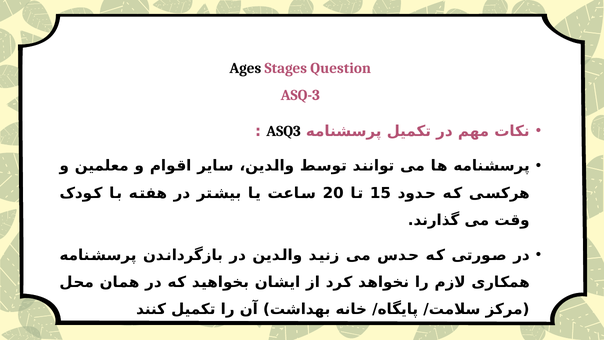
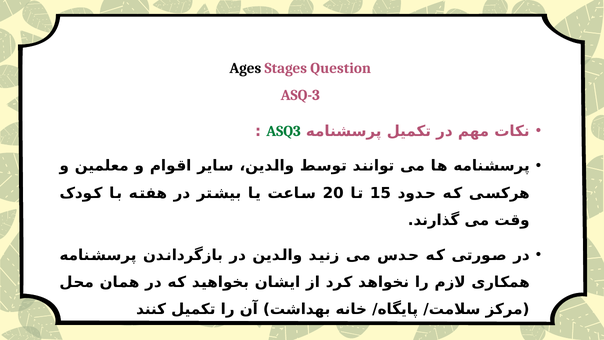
ASQ3 colour: black -> green
